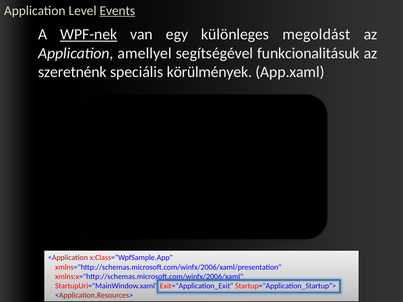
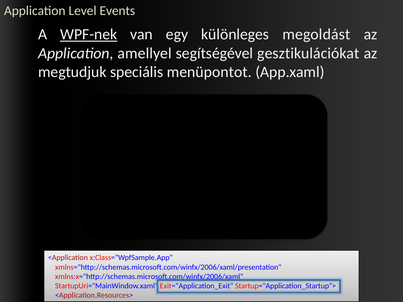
Events underline: present -> none
funkcionalitásuk: funkcionalitásuk -> gesztikulációkat
szeretnénk: szeretnénk -> megtudjuk
körülmények: körülmények -> menüpontot
